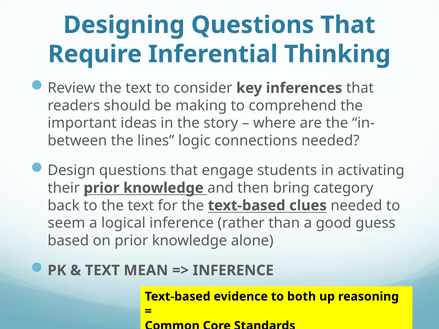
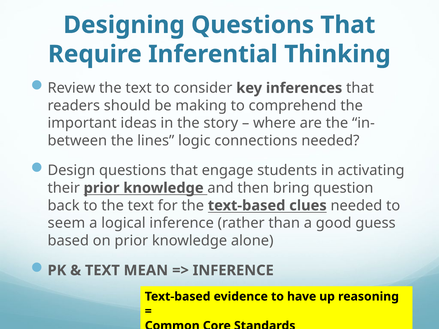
category: category -> question
both: both -> have
